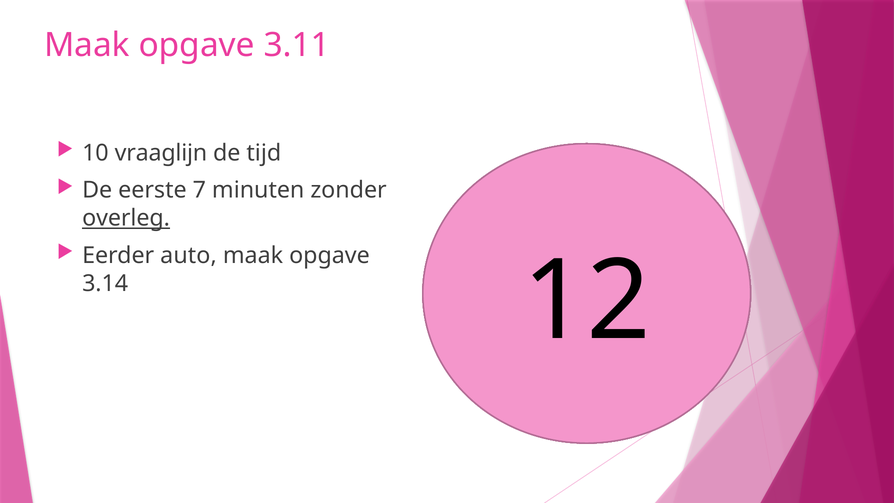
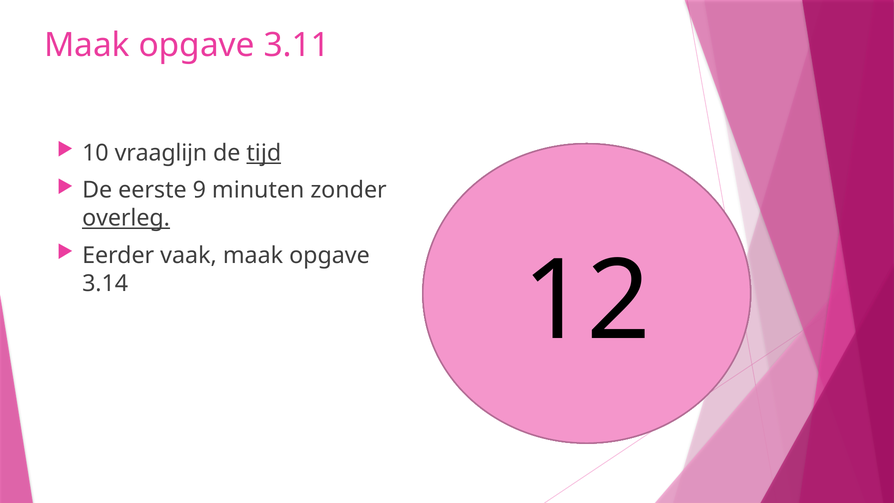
tijd underline: none -> present
7: 7 -> 9
auto: auto -> vaak
